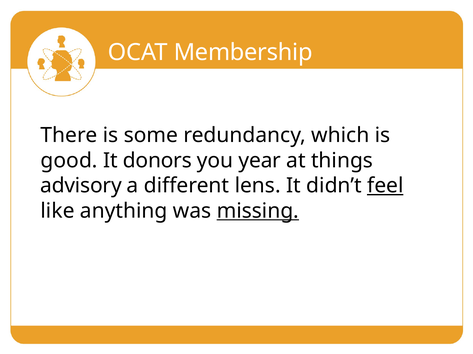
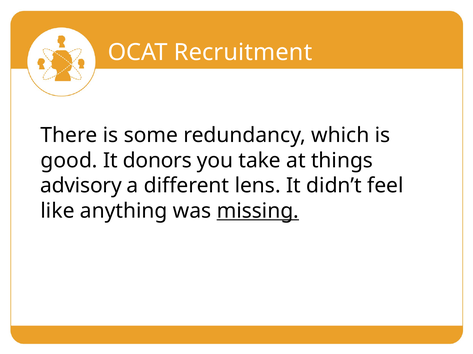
Membership: Membership -> Recruitment
year: year -> take
feel underline: present -> none
